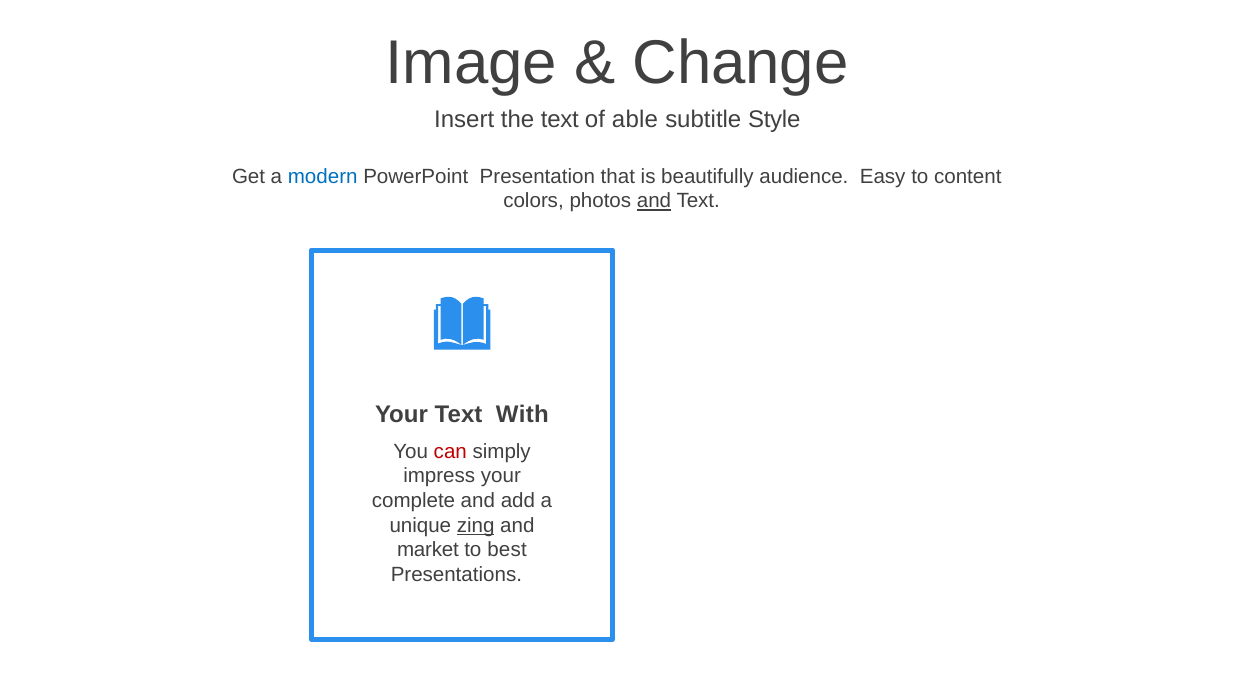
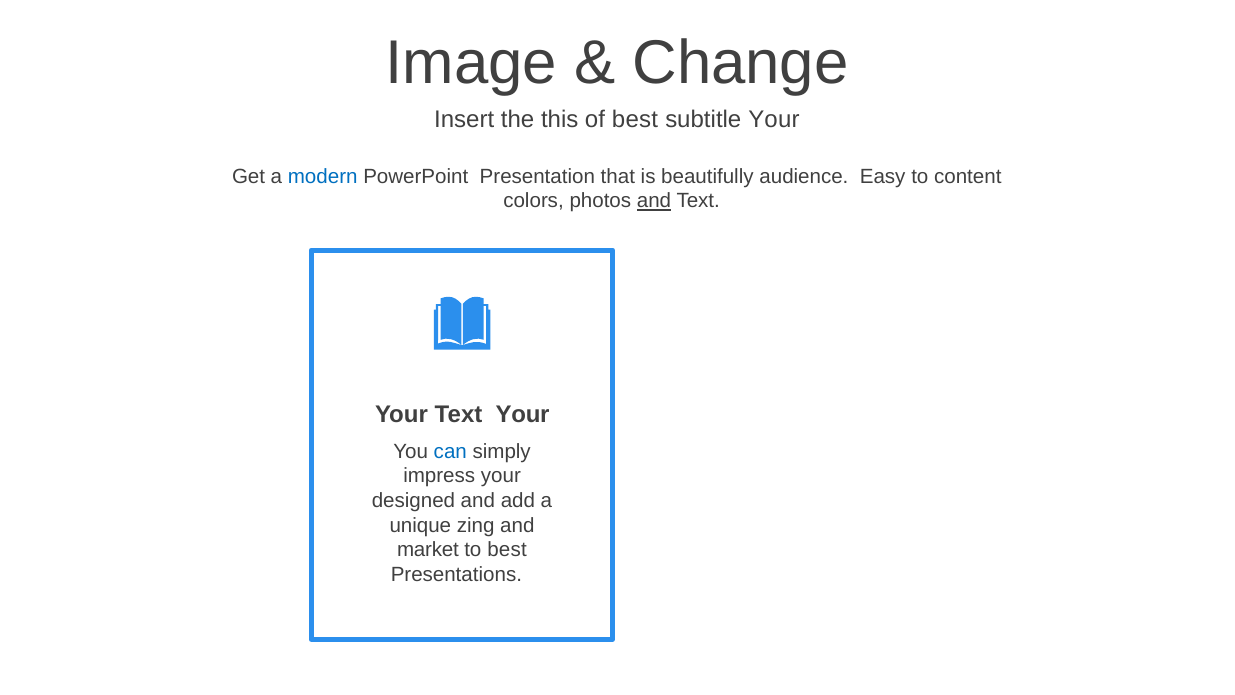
the text: text -> this
of able: able -> best
subtitle Style: Style -> Your
Text With: With -> Your
can colour: red -> blue
complete: complete -> designed
zing underline: present -> none
